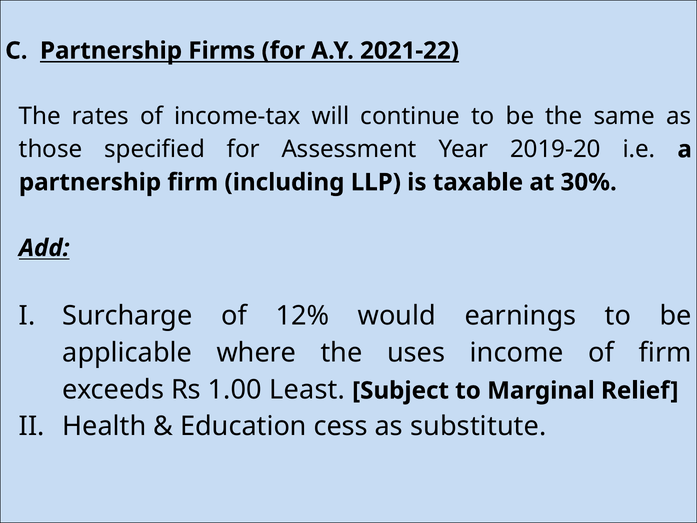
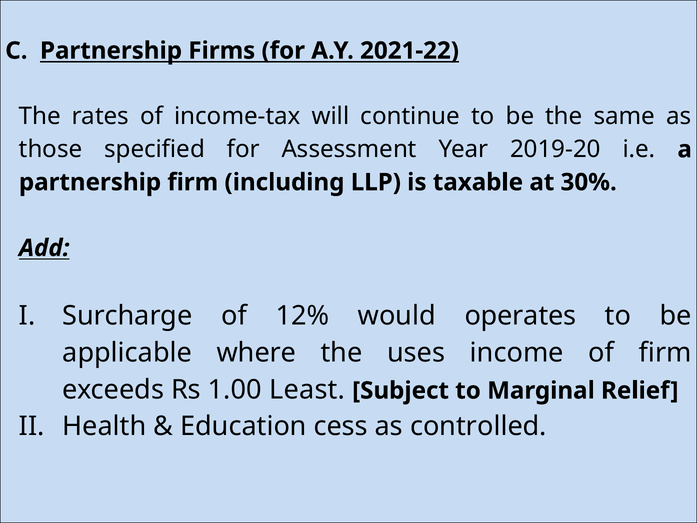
earnings: earnings -> operates
substitute: substitute -> controlled
